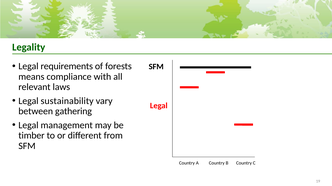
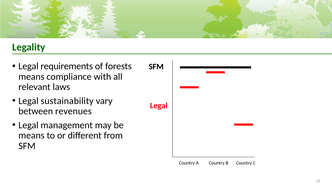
gathering: gathering -> revenues
timber at (32, 136): timber -> means
